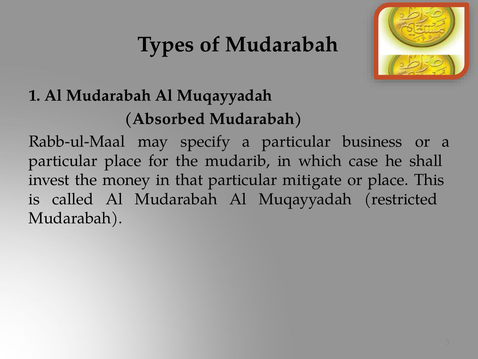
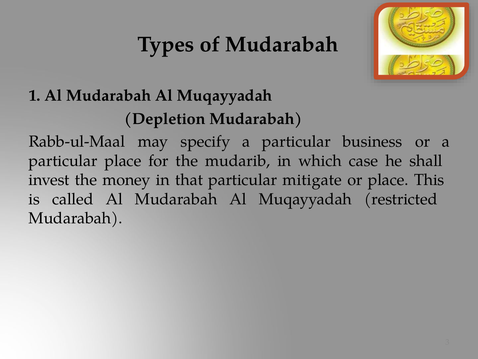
Absorbed: Absorbed -> Depletion
